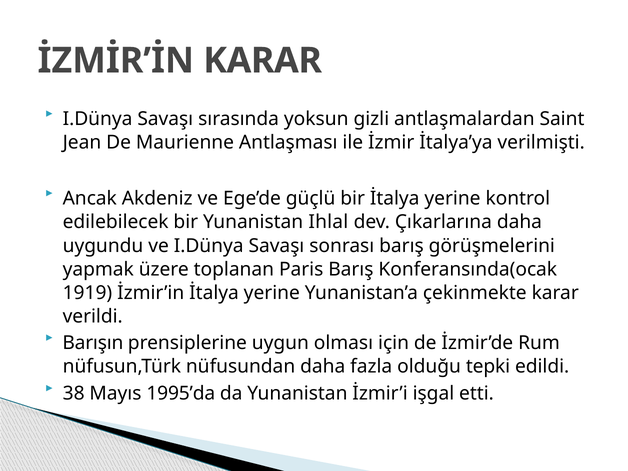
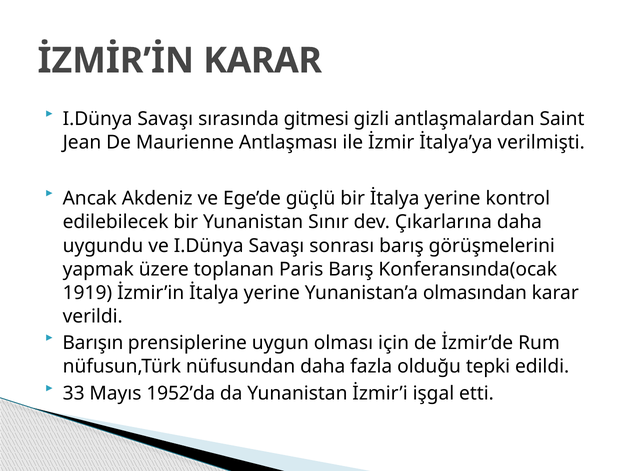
yoksun: yoksun -> gitmesi
Ihlal: Ihlal -> Sınır
çekinmekte: çekinmekte -> olmasından
38: 38 -> 33
1995’da: 1995’da -> 1952’da
